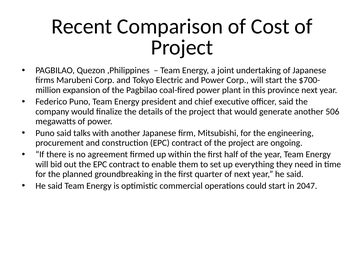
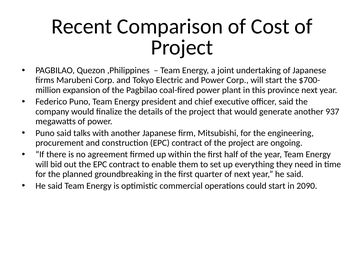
506: 506 -> 937
2047: 2047 -> 2090
